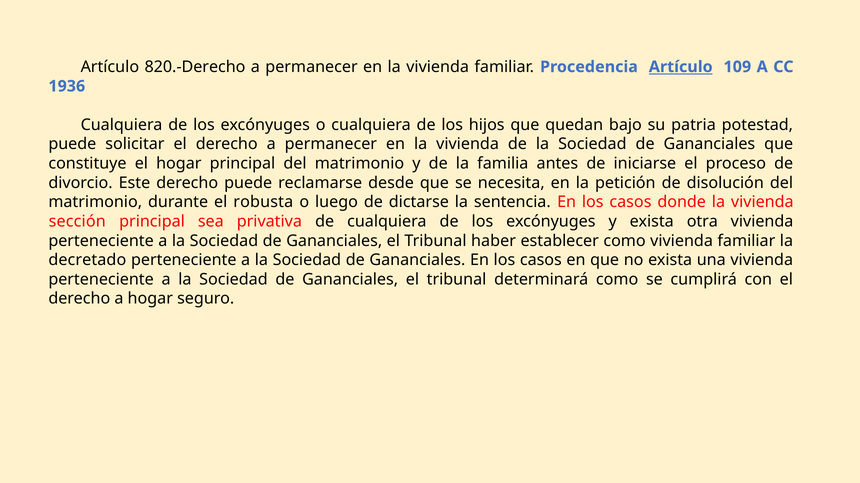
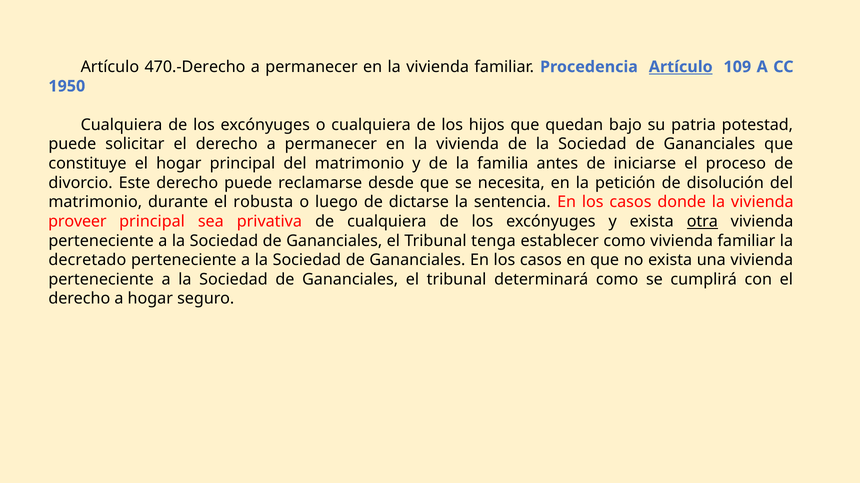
820.-Derecho: 820.-Derecho -> 470.-Derecho
1936: 1936 -> 1950
sección: sección -> proveer
otra underline: none -> present
haber: haber -> tenga
